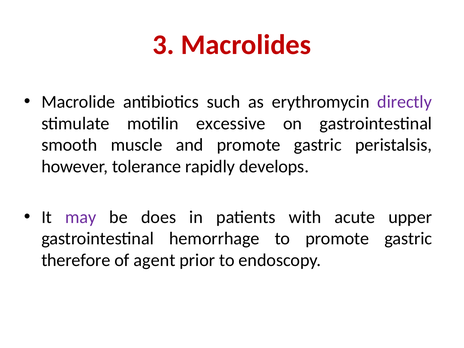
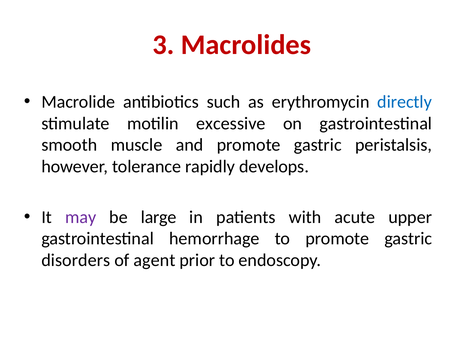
directly colour: purple -> blue
does: does -> large
therefore: therefore -> disorders
